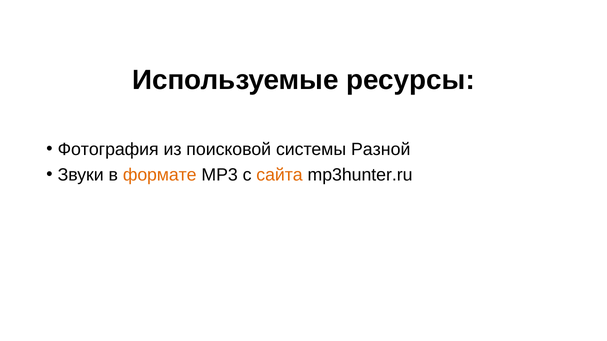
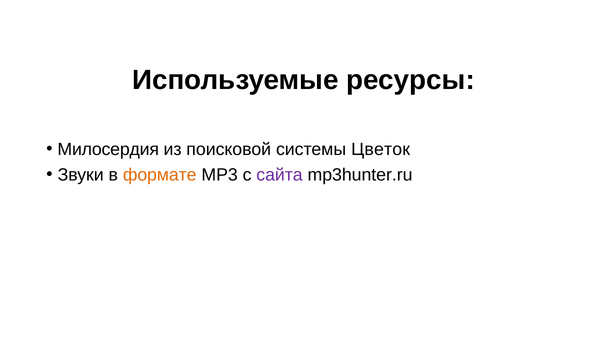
Фотография: Фотография -> Милосердия
Разной: Разной -> Цветок
сайта colour: orange -> purple
